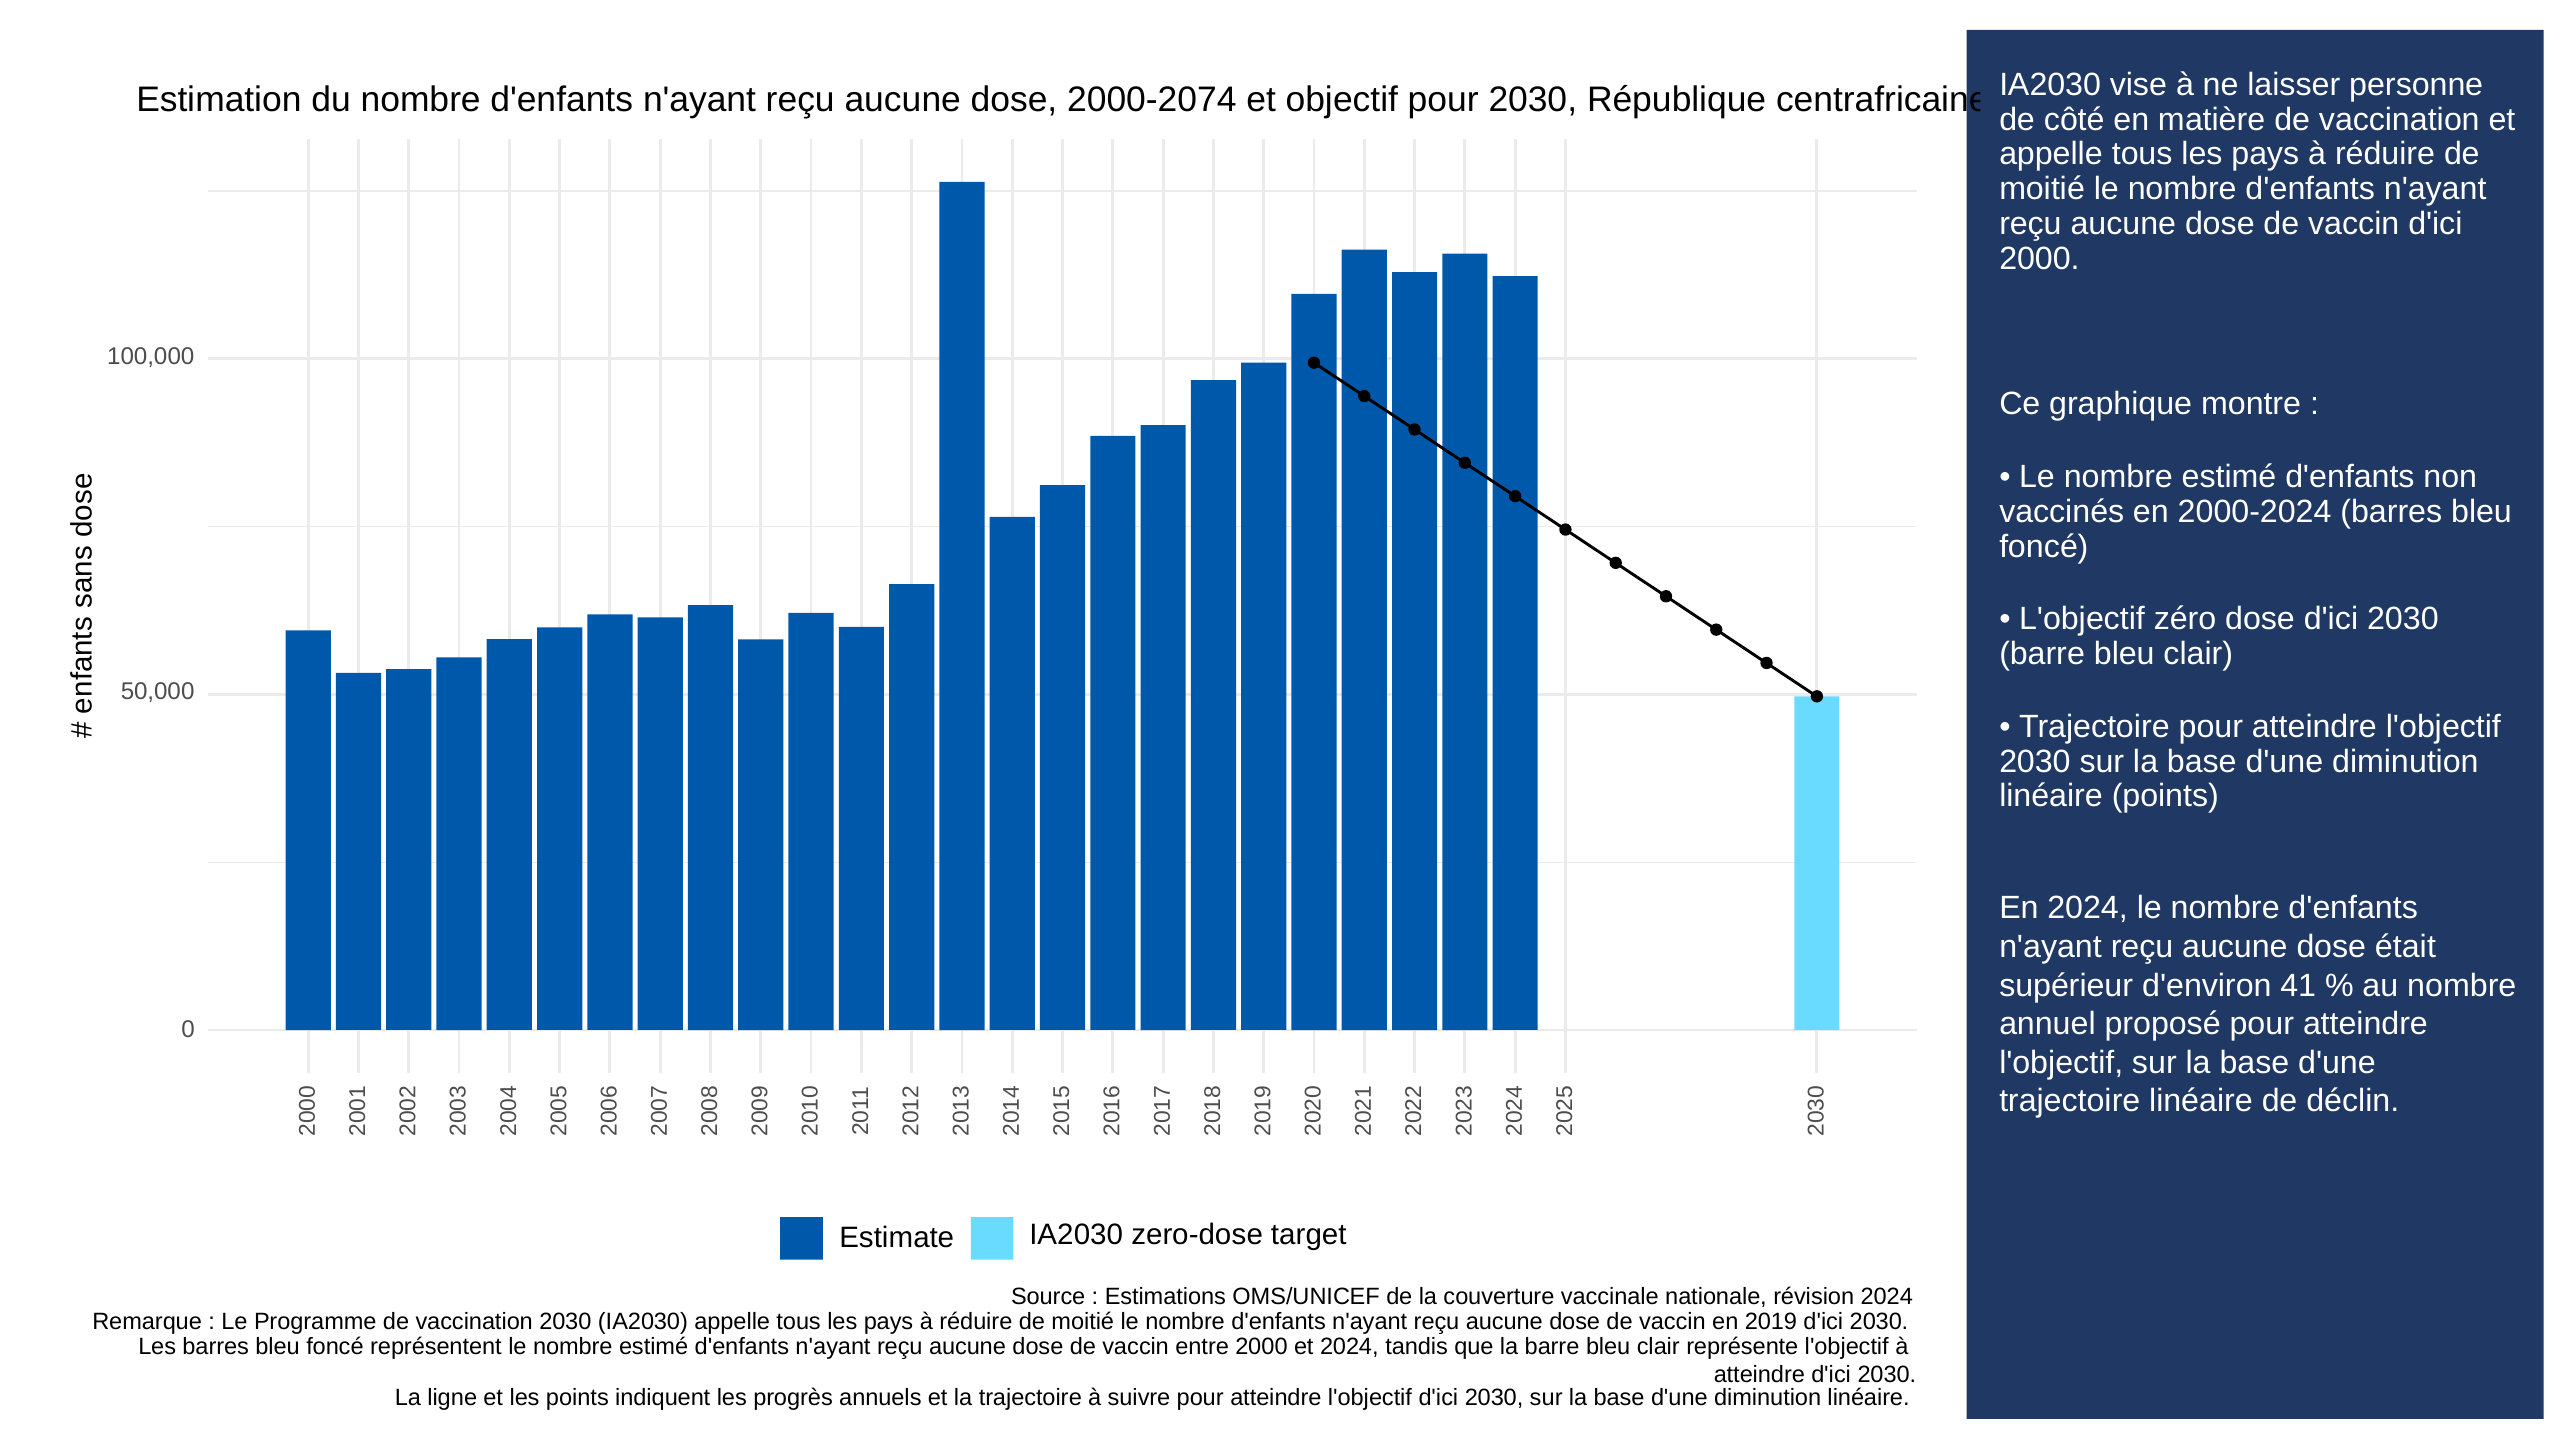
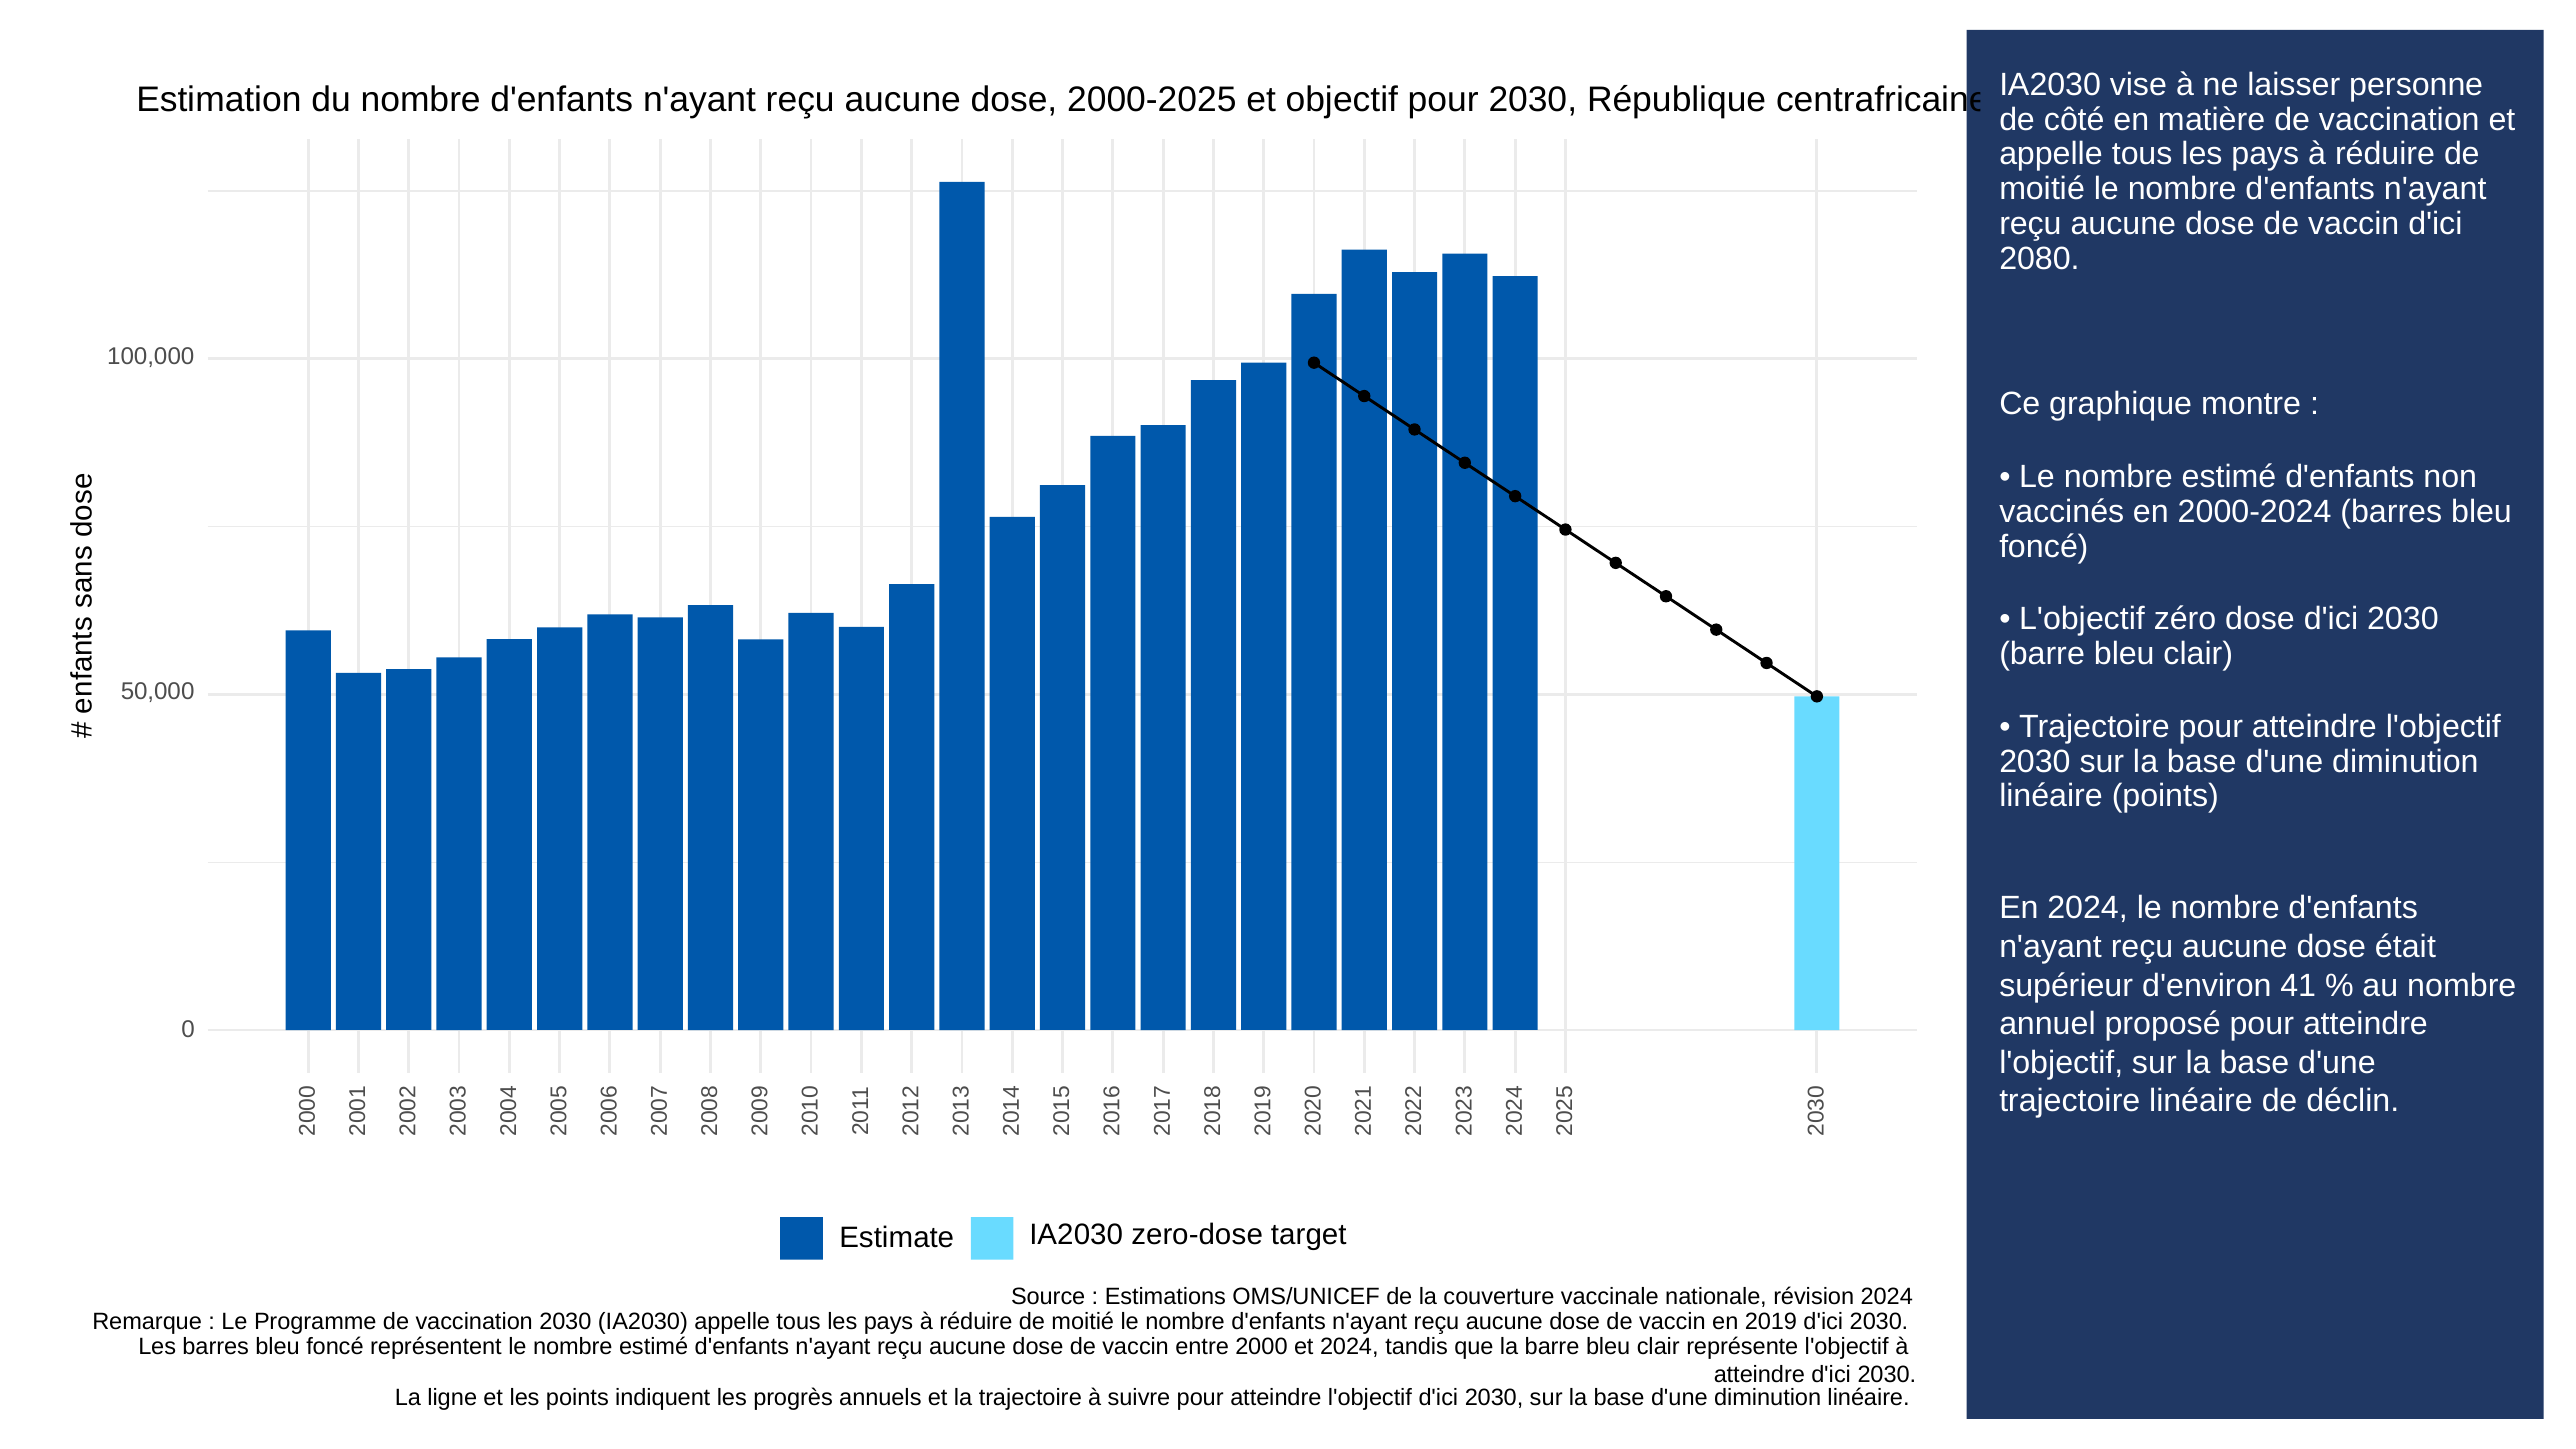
2000-2074: 2000-2074 -> 2000-2025
2000 at (2039, 258): 2000 -> 2080
